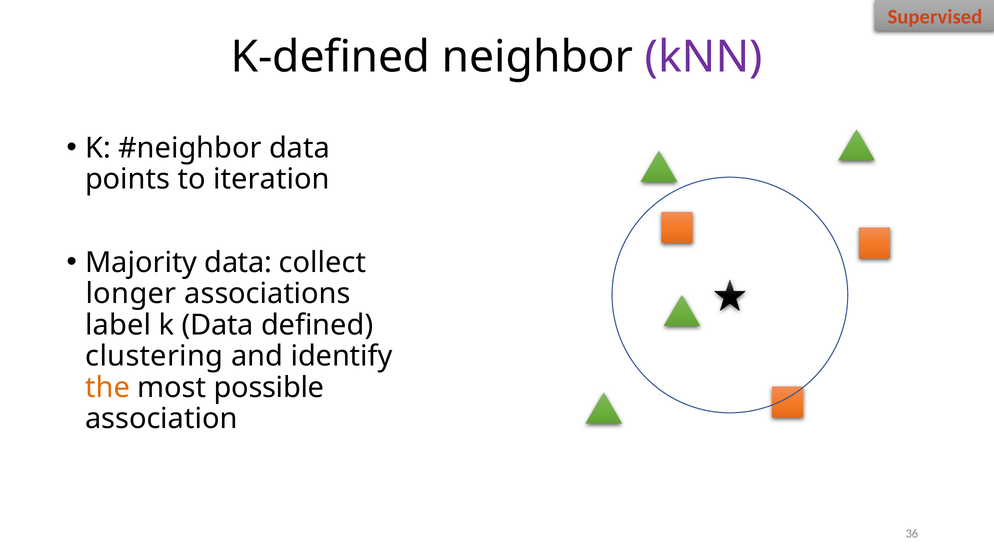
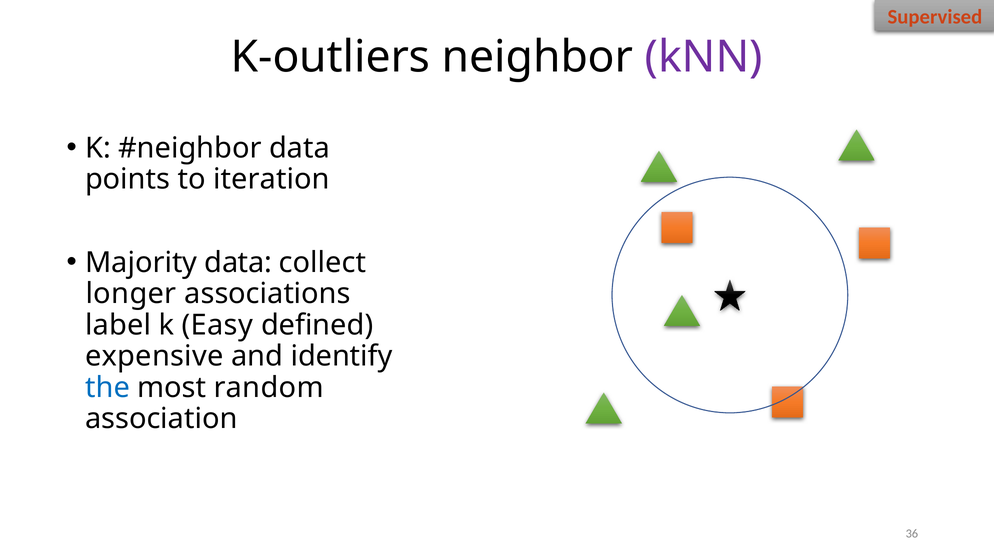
K-defined: K-defined -> K-outliers
k Data: Data -> Easy
clustering: clustering -> expensive
the colour: orange -> blue
possible: possible -> random
